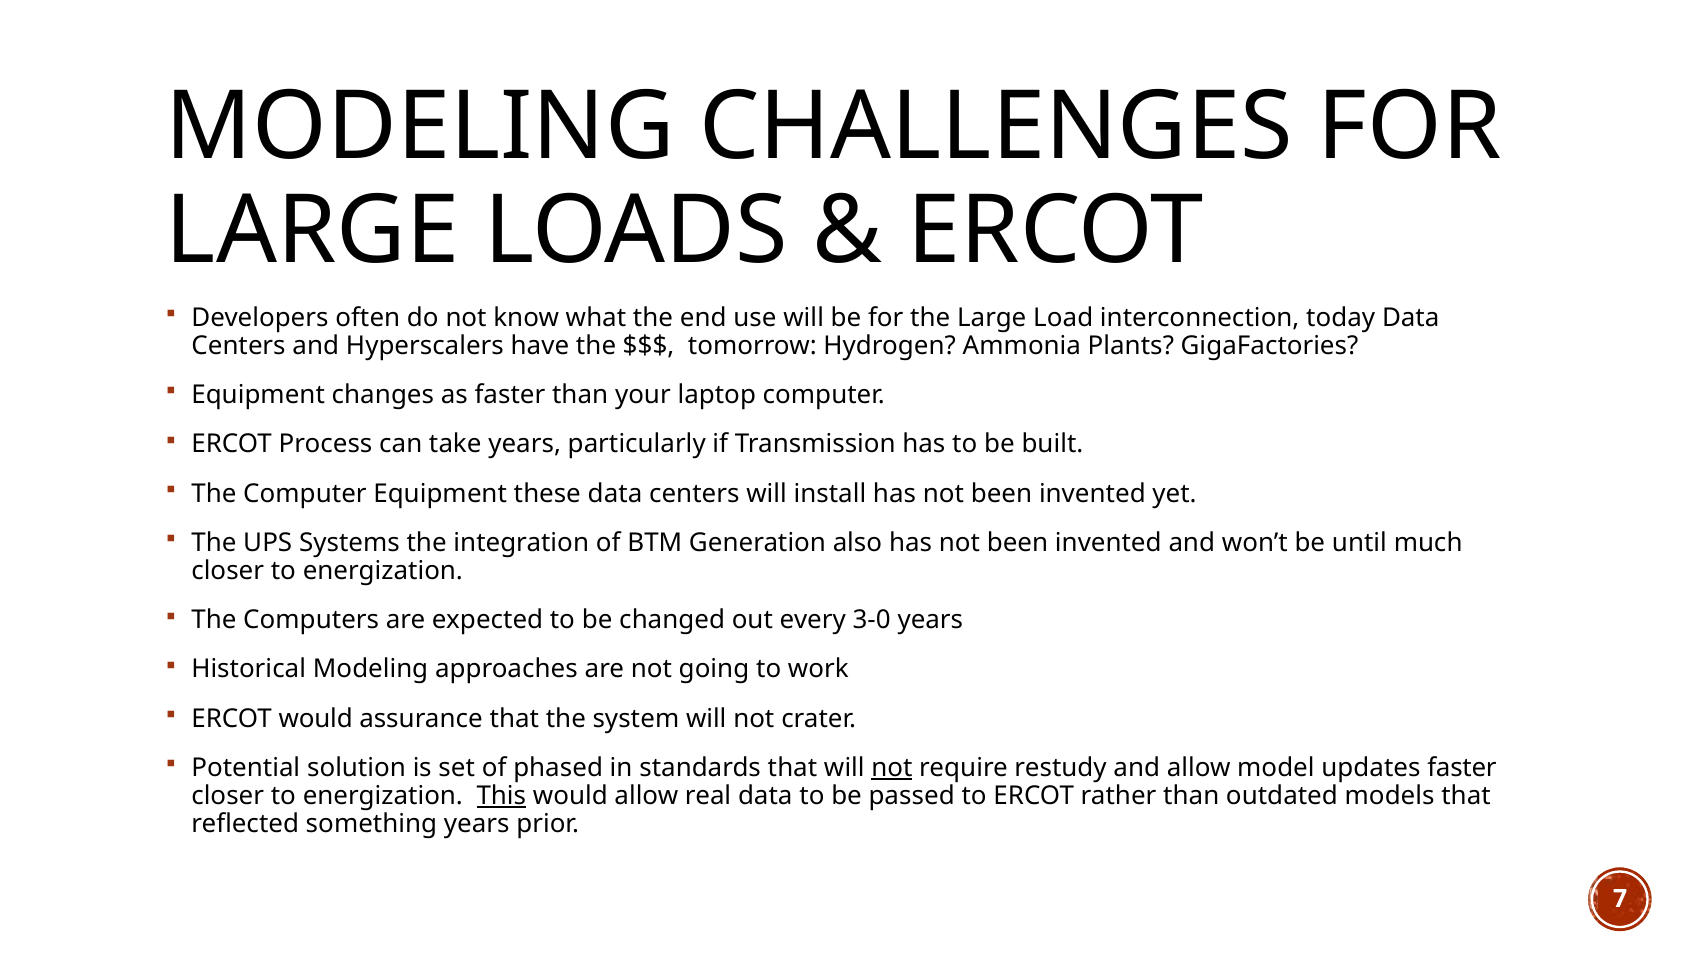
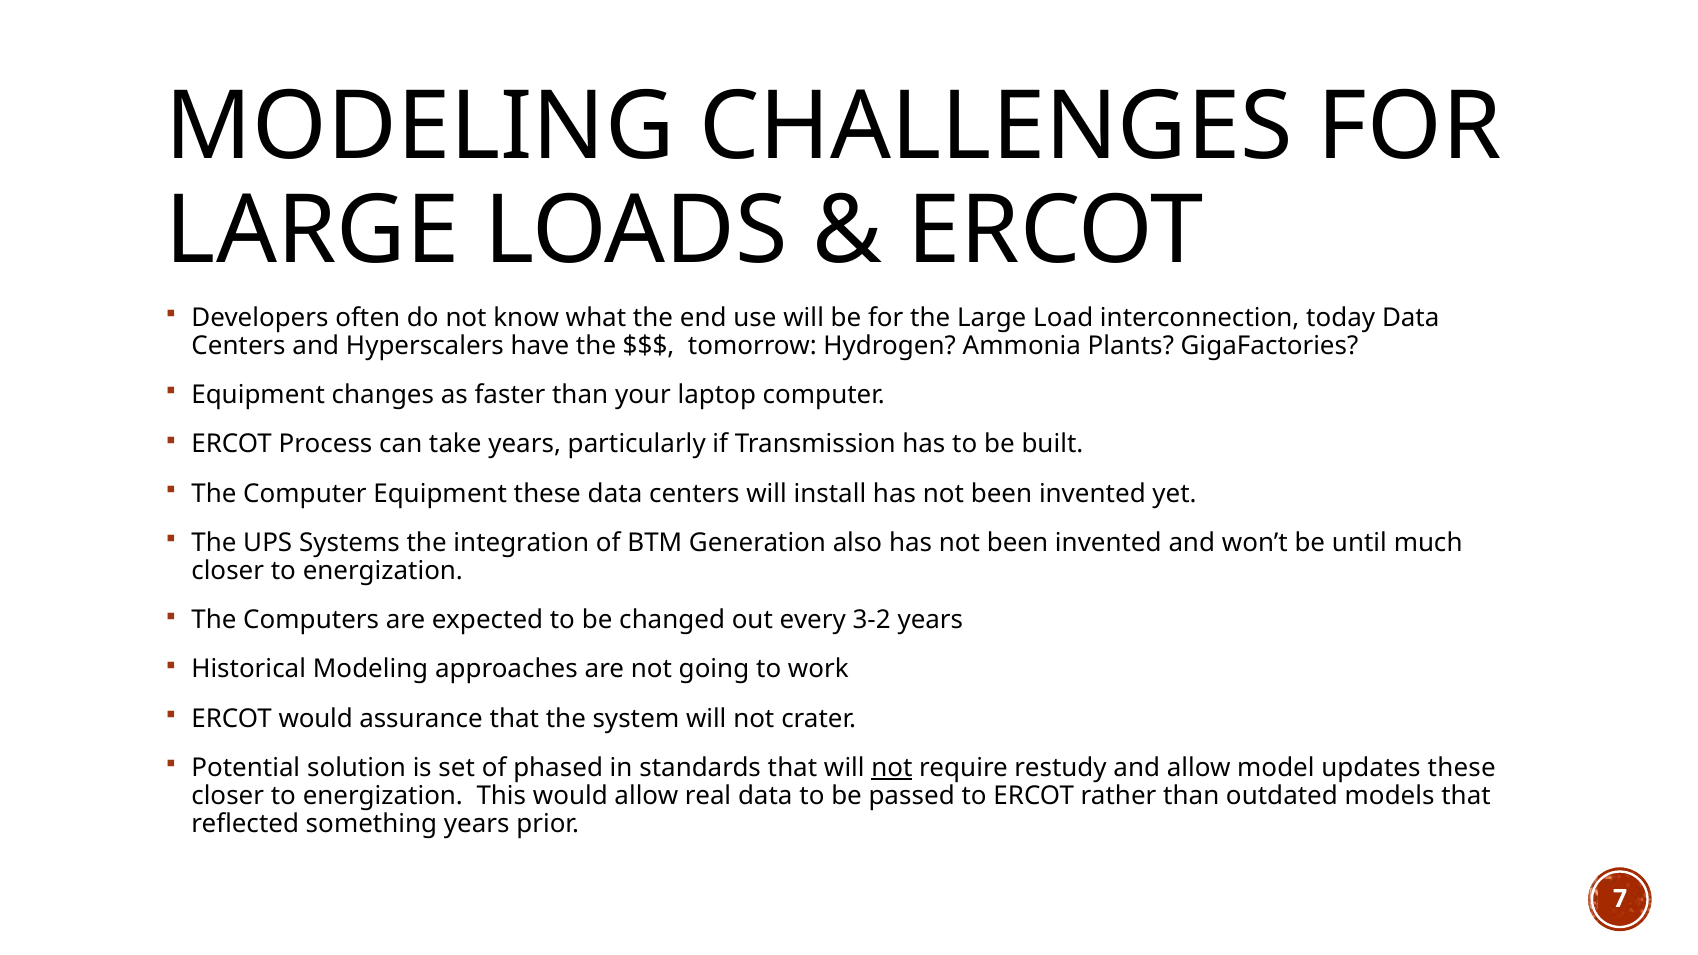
3-0: 3-0 -> 3-2
updates faster: faster -> these
This underline: present -> none
